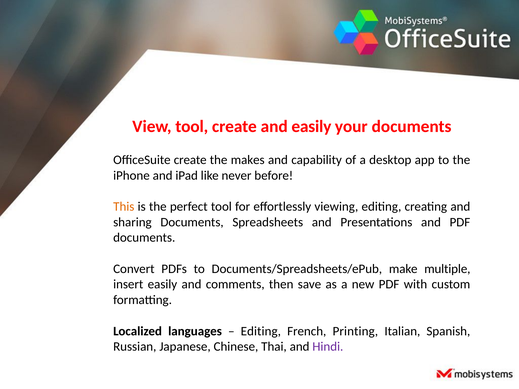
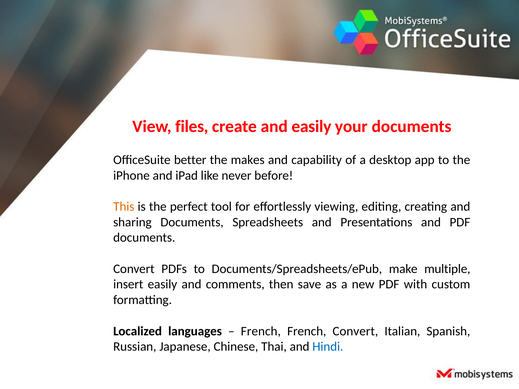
View tool: tool -> files
OfficeSuite create: create -> better
Editing at (261, 331): Editing -> French
French Printing: Printing -> Convert
Hindi colour: purple -> blue
